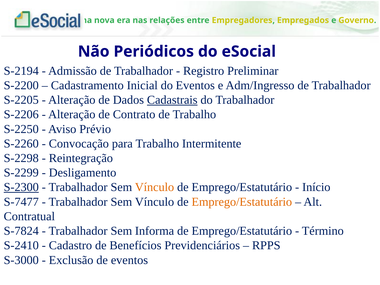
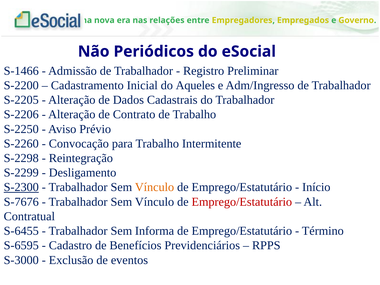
S-2194: S-2194 -> S-1466
do Eventos: Eventos -> Aqueles
Cadastrais underline: present -> none
S-7477: S-7477 -> S-7676
Emprego/Estatutário at (242, 202) colour: orange -> red
S-7824: S-7824 -> S-6455
S-2410: S-2410 -> S-6595
